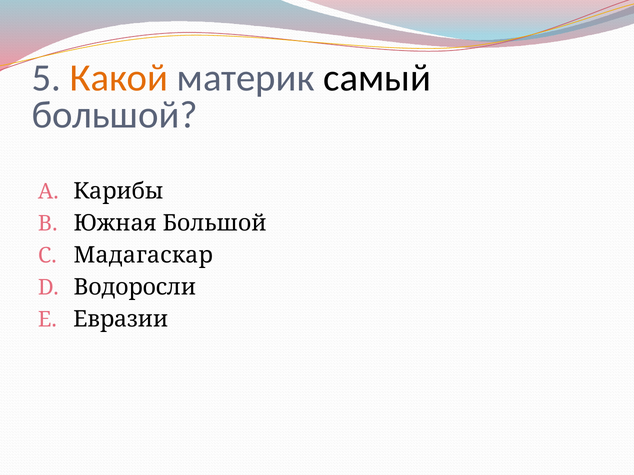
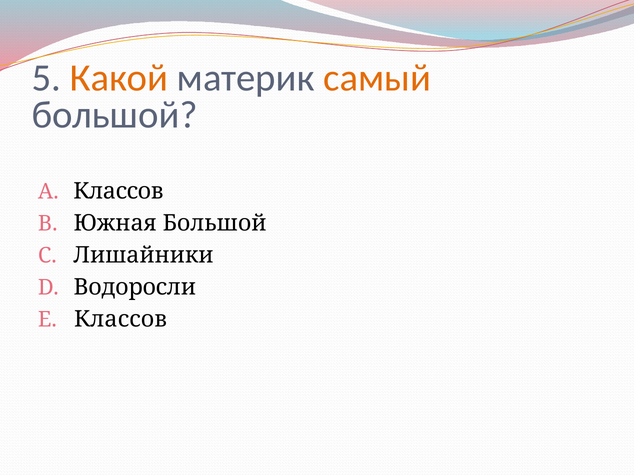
самый colour: black -> orange
Карибы at (118, 192): Карибы -> Классов
Мадагаскар: Мадагаскар -> Лишайники
Евразии at (121, 320): Евразии -> Классов
